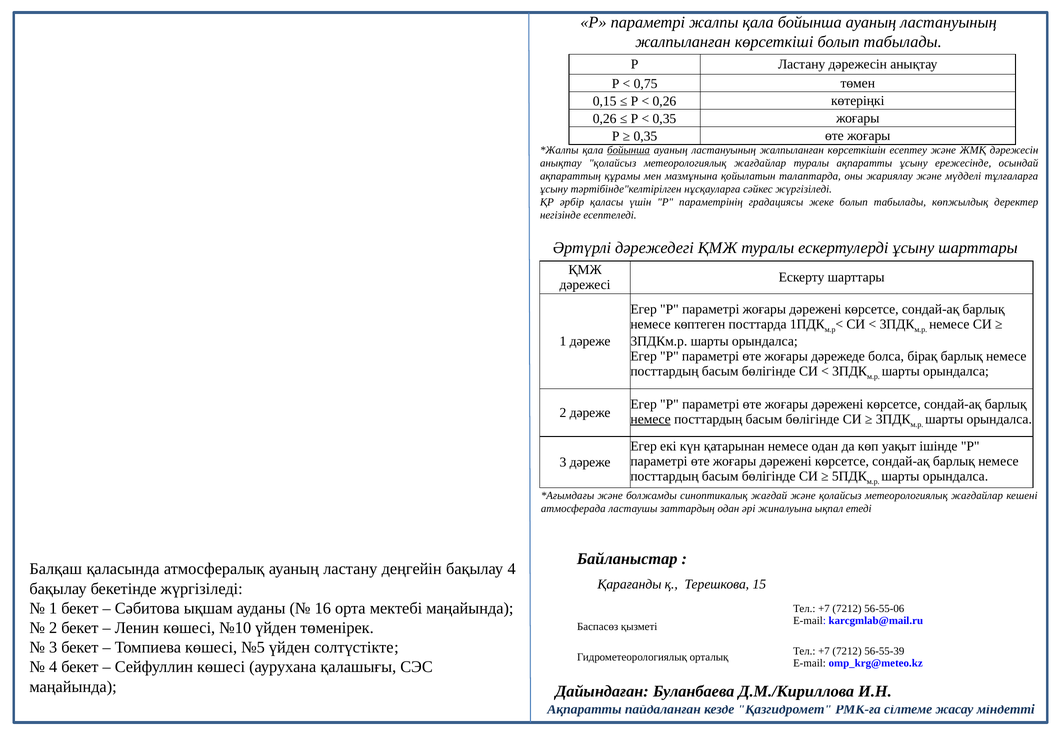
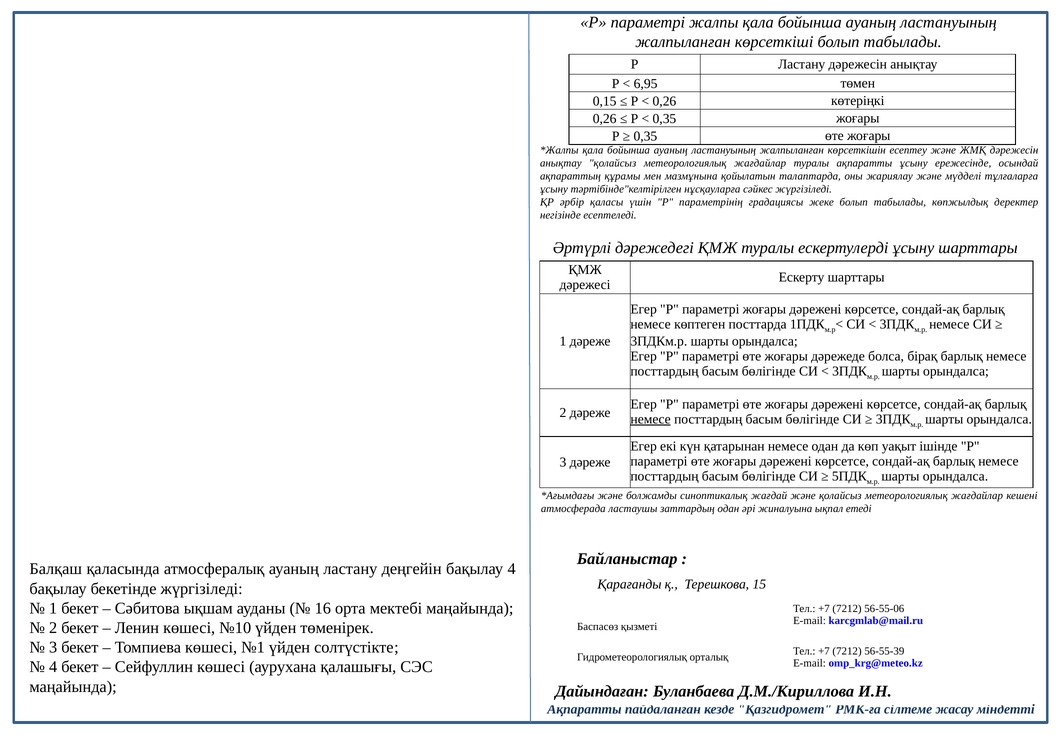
0,75: 0,75 -> 6,95
бойынша at (629, 150) underline: present -> none
№5: №5 -> №1
